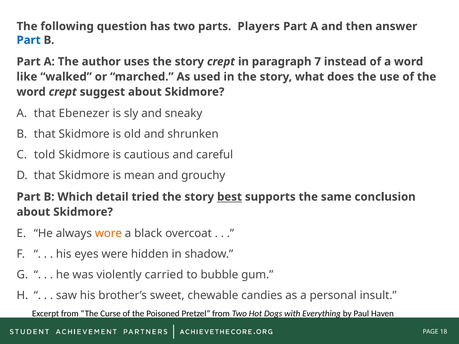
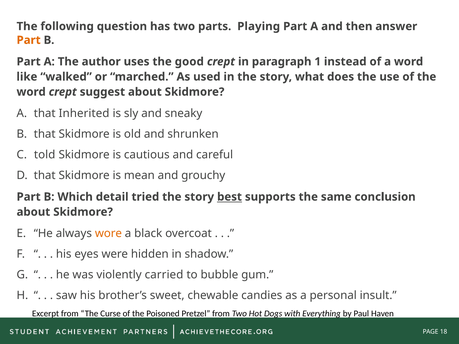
Players: Players -> Playing
Part at (29, 40) colour: blue -> orange
uses the story: story -> good
7: 7 -> 1
Ebenezer: Ebenezer -> Inherited
